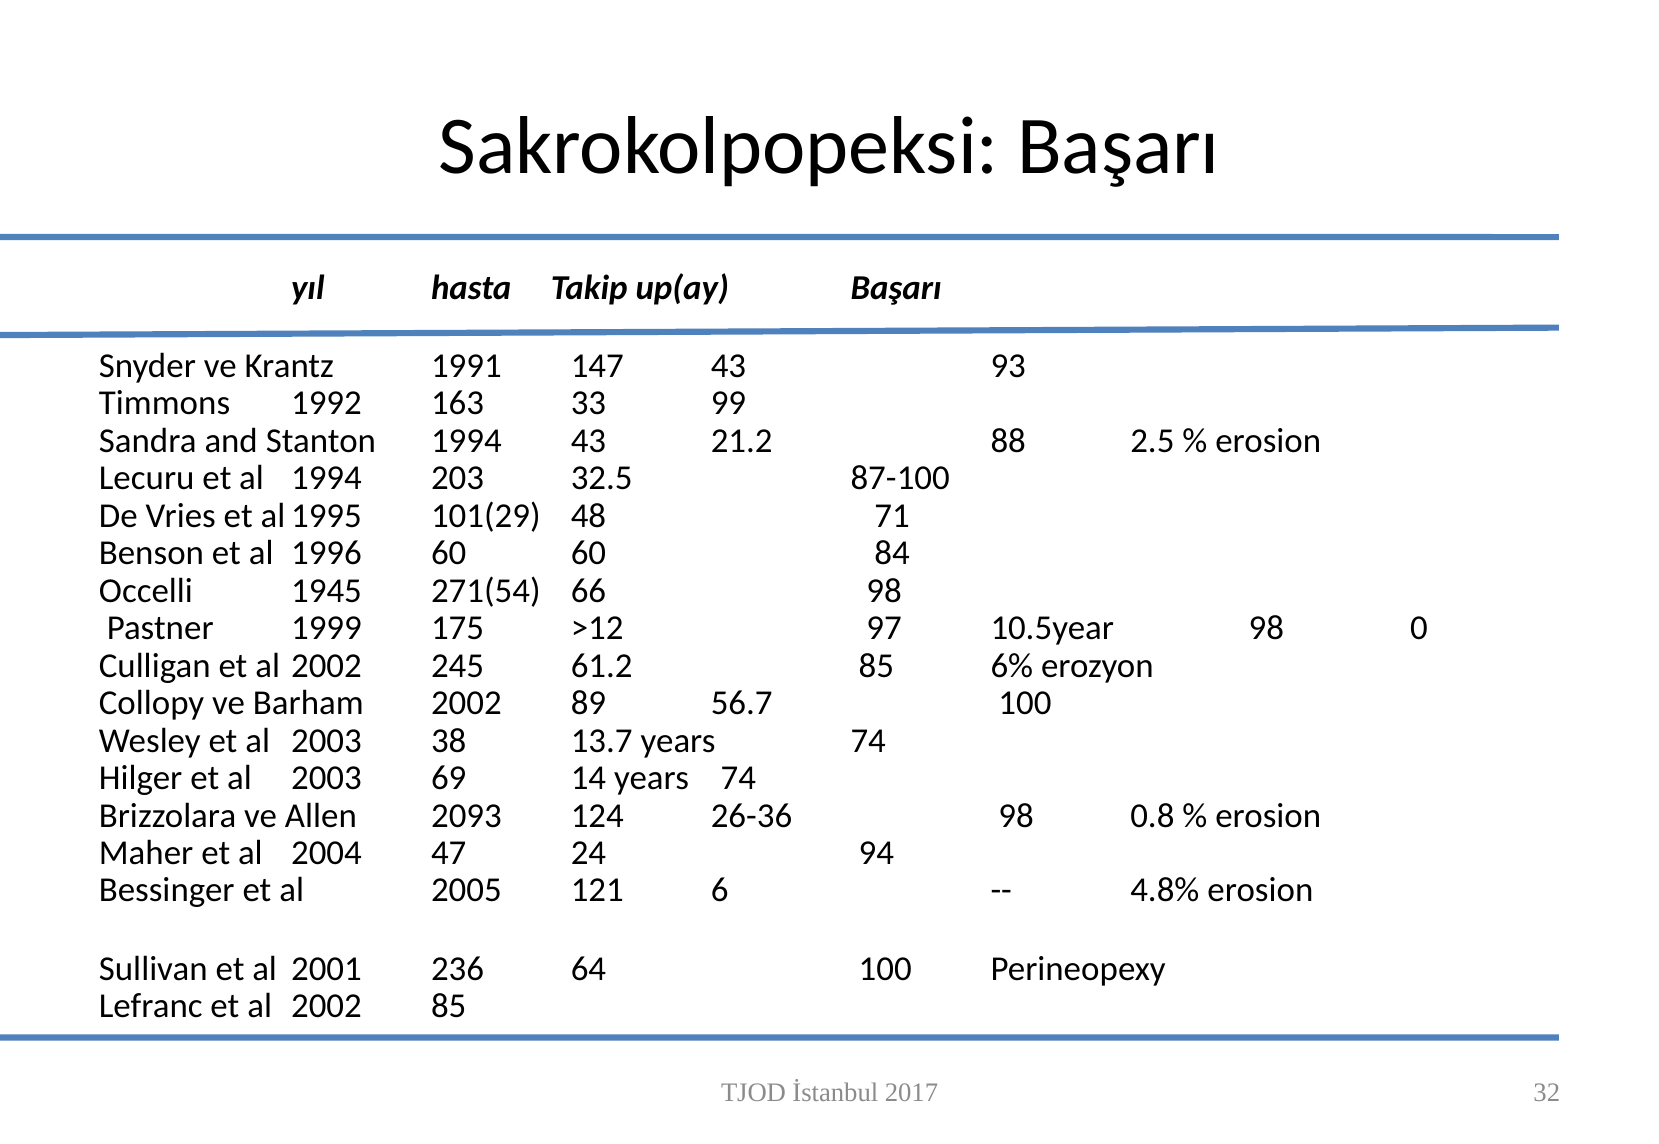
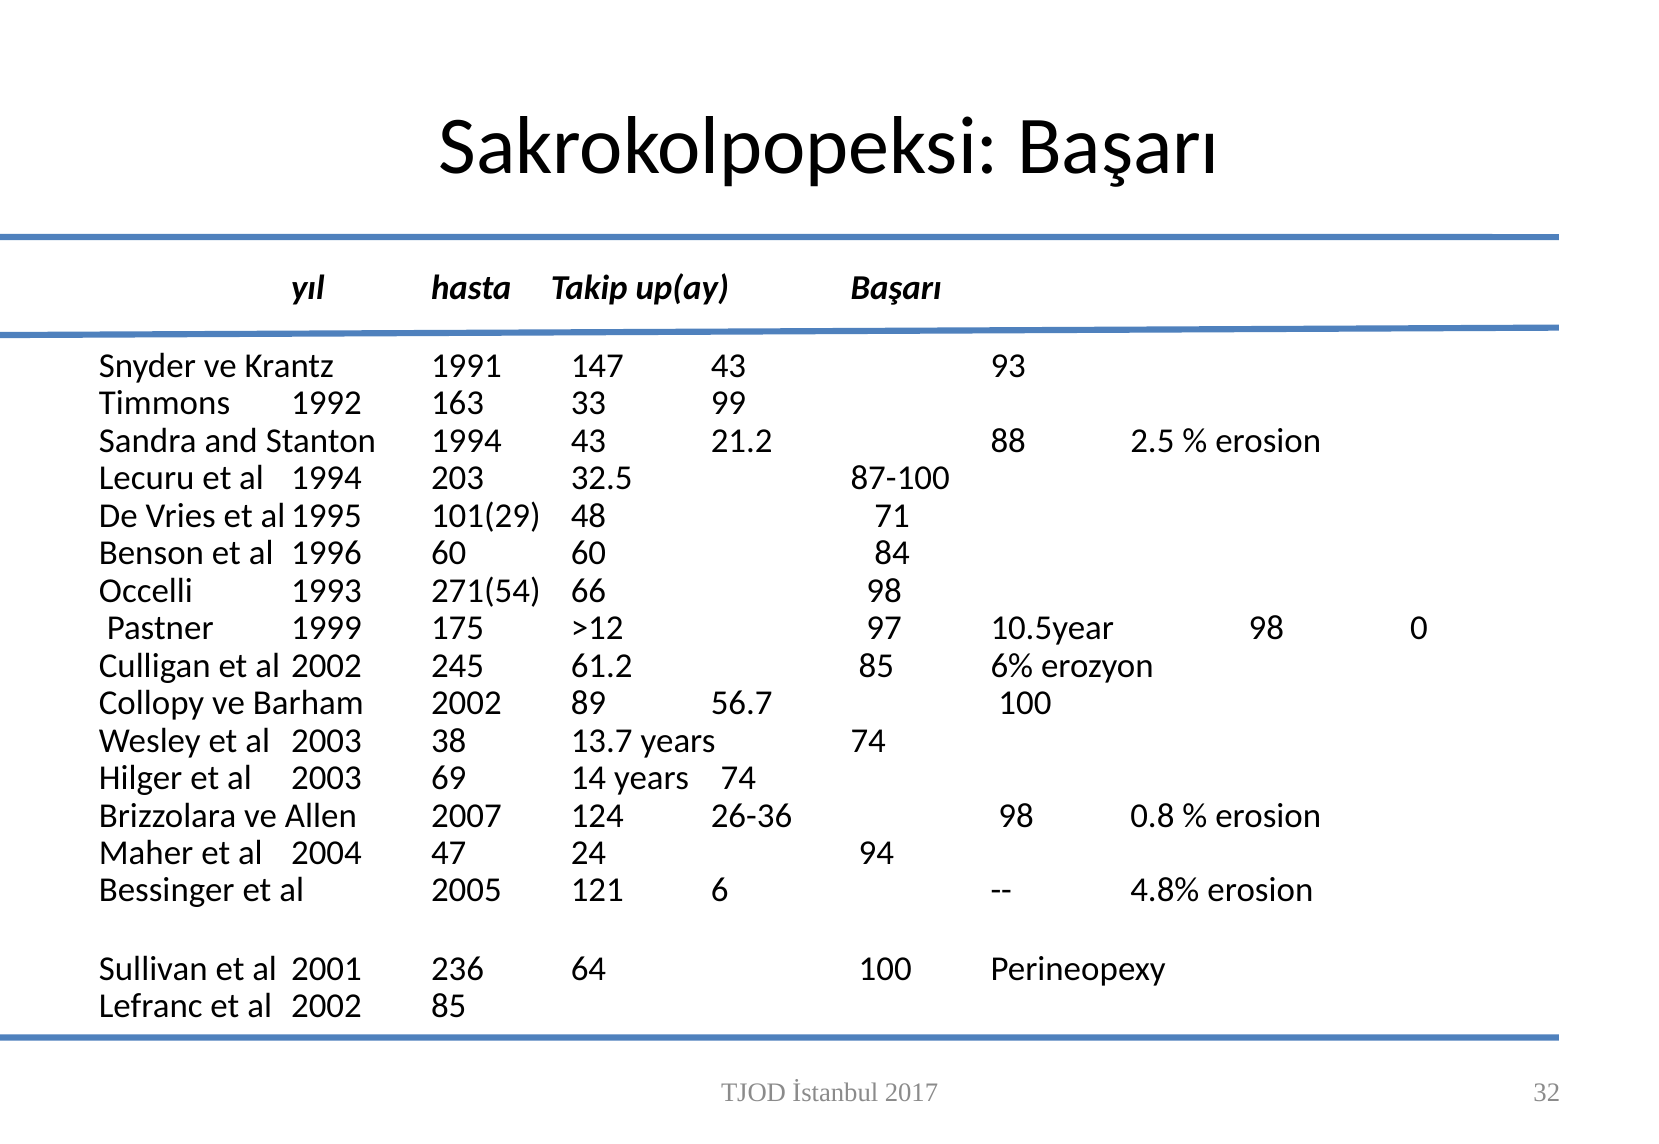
1945: 1945 -> 1993
2093: 2093 -> 2007
